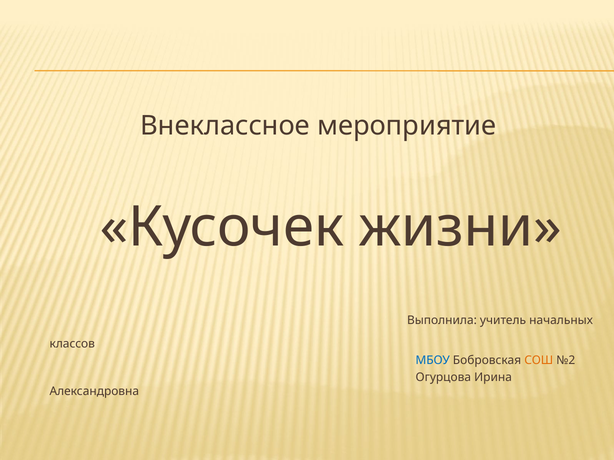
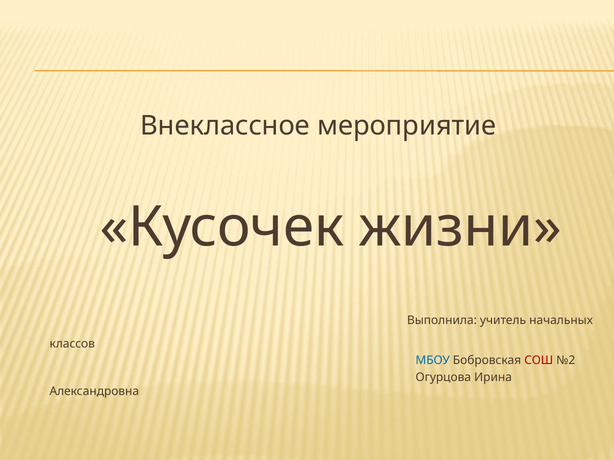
СОШ colour: orange -> red
